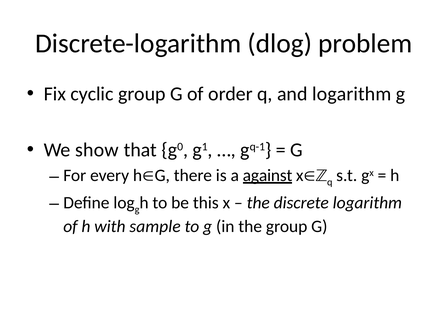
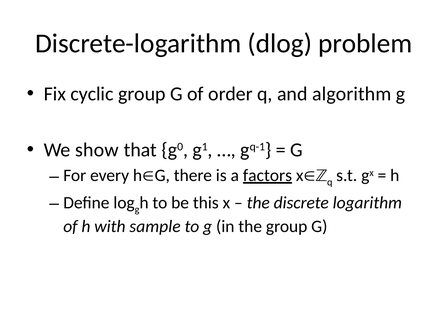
and logarithm: logarithm -> algorithm
against: against -> factors
